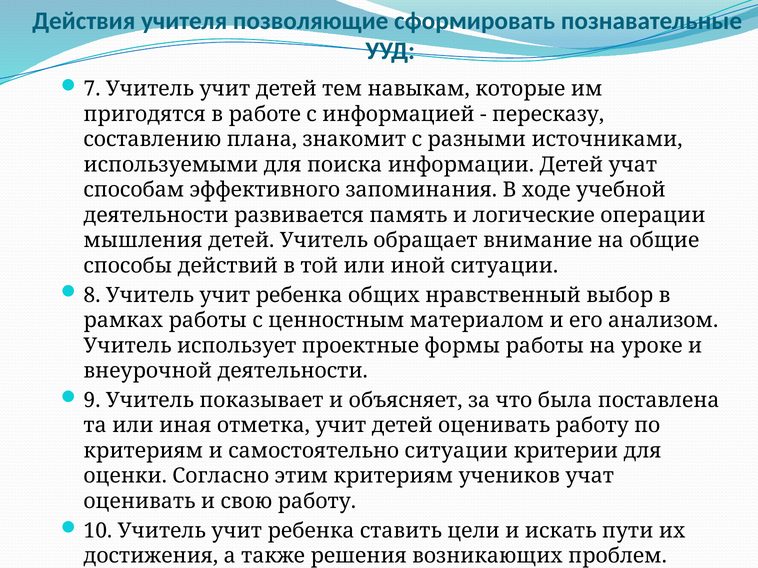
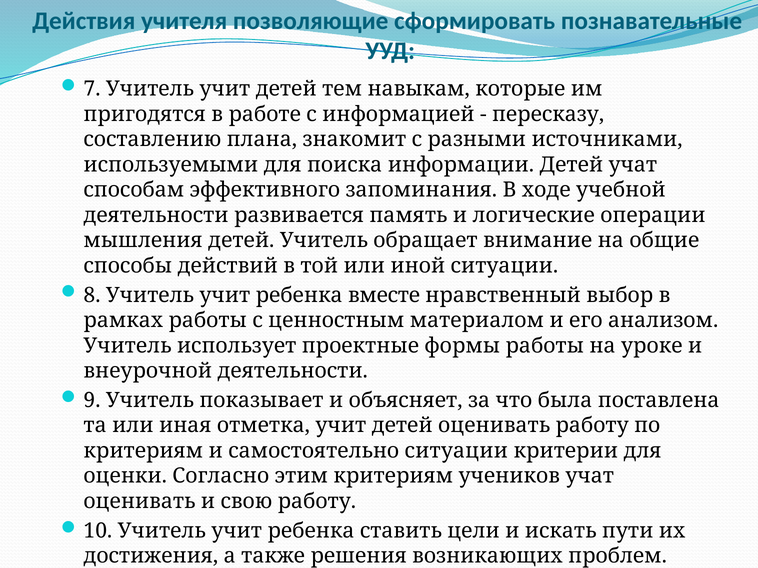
общих: общих -> вместе
